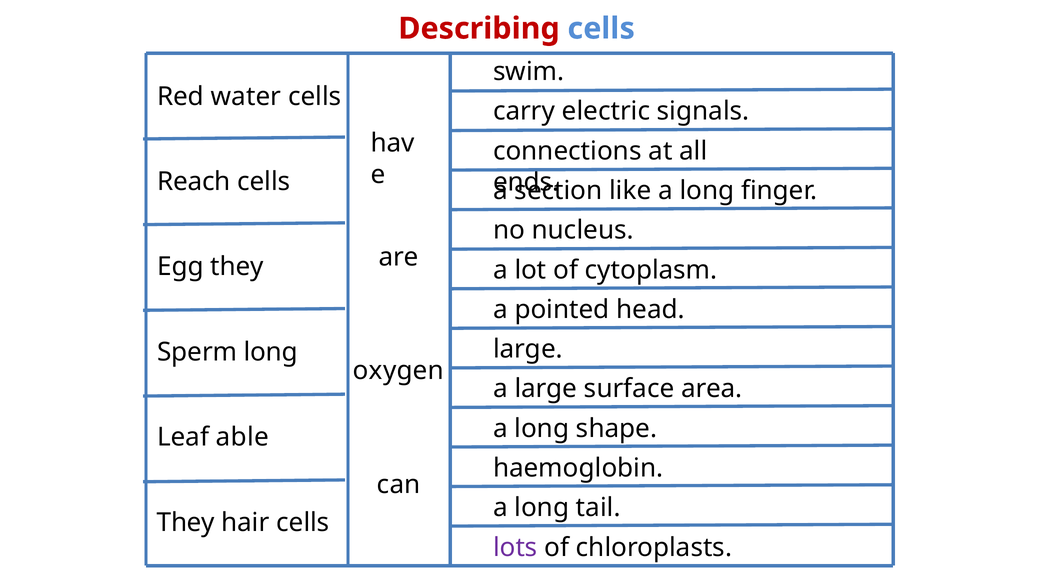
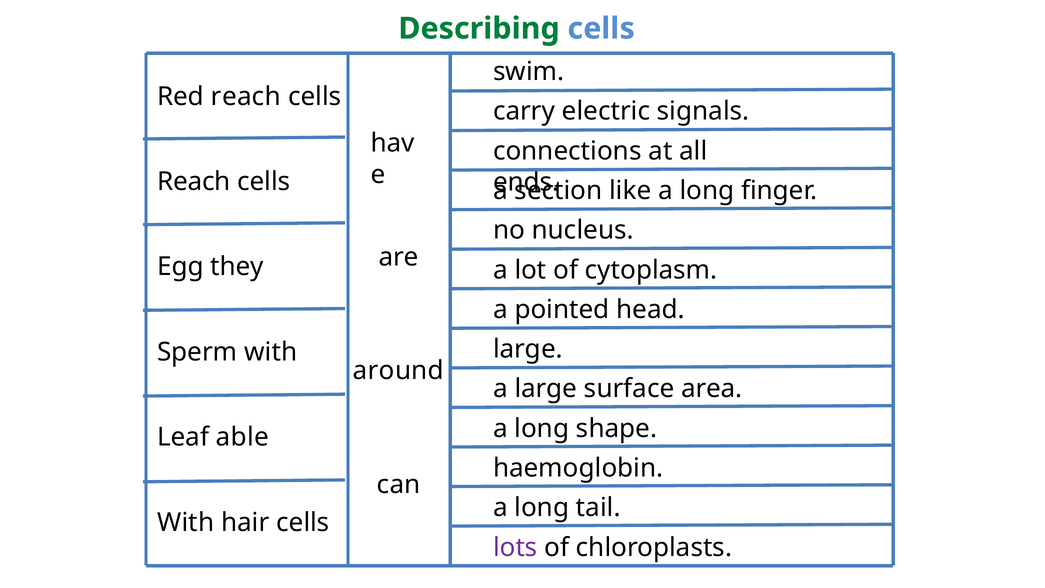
Describing colour: red -> green
Red water: water -> reach
Sperm long: long -> with
oxygen: oxygen -> around
They at (186, 522): They -> With
